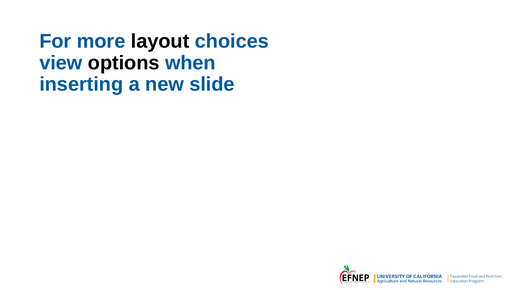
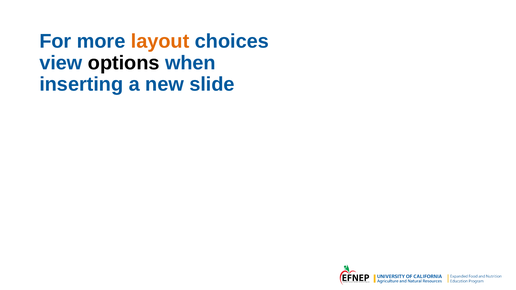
layout colour: black -> orange
